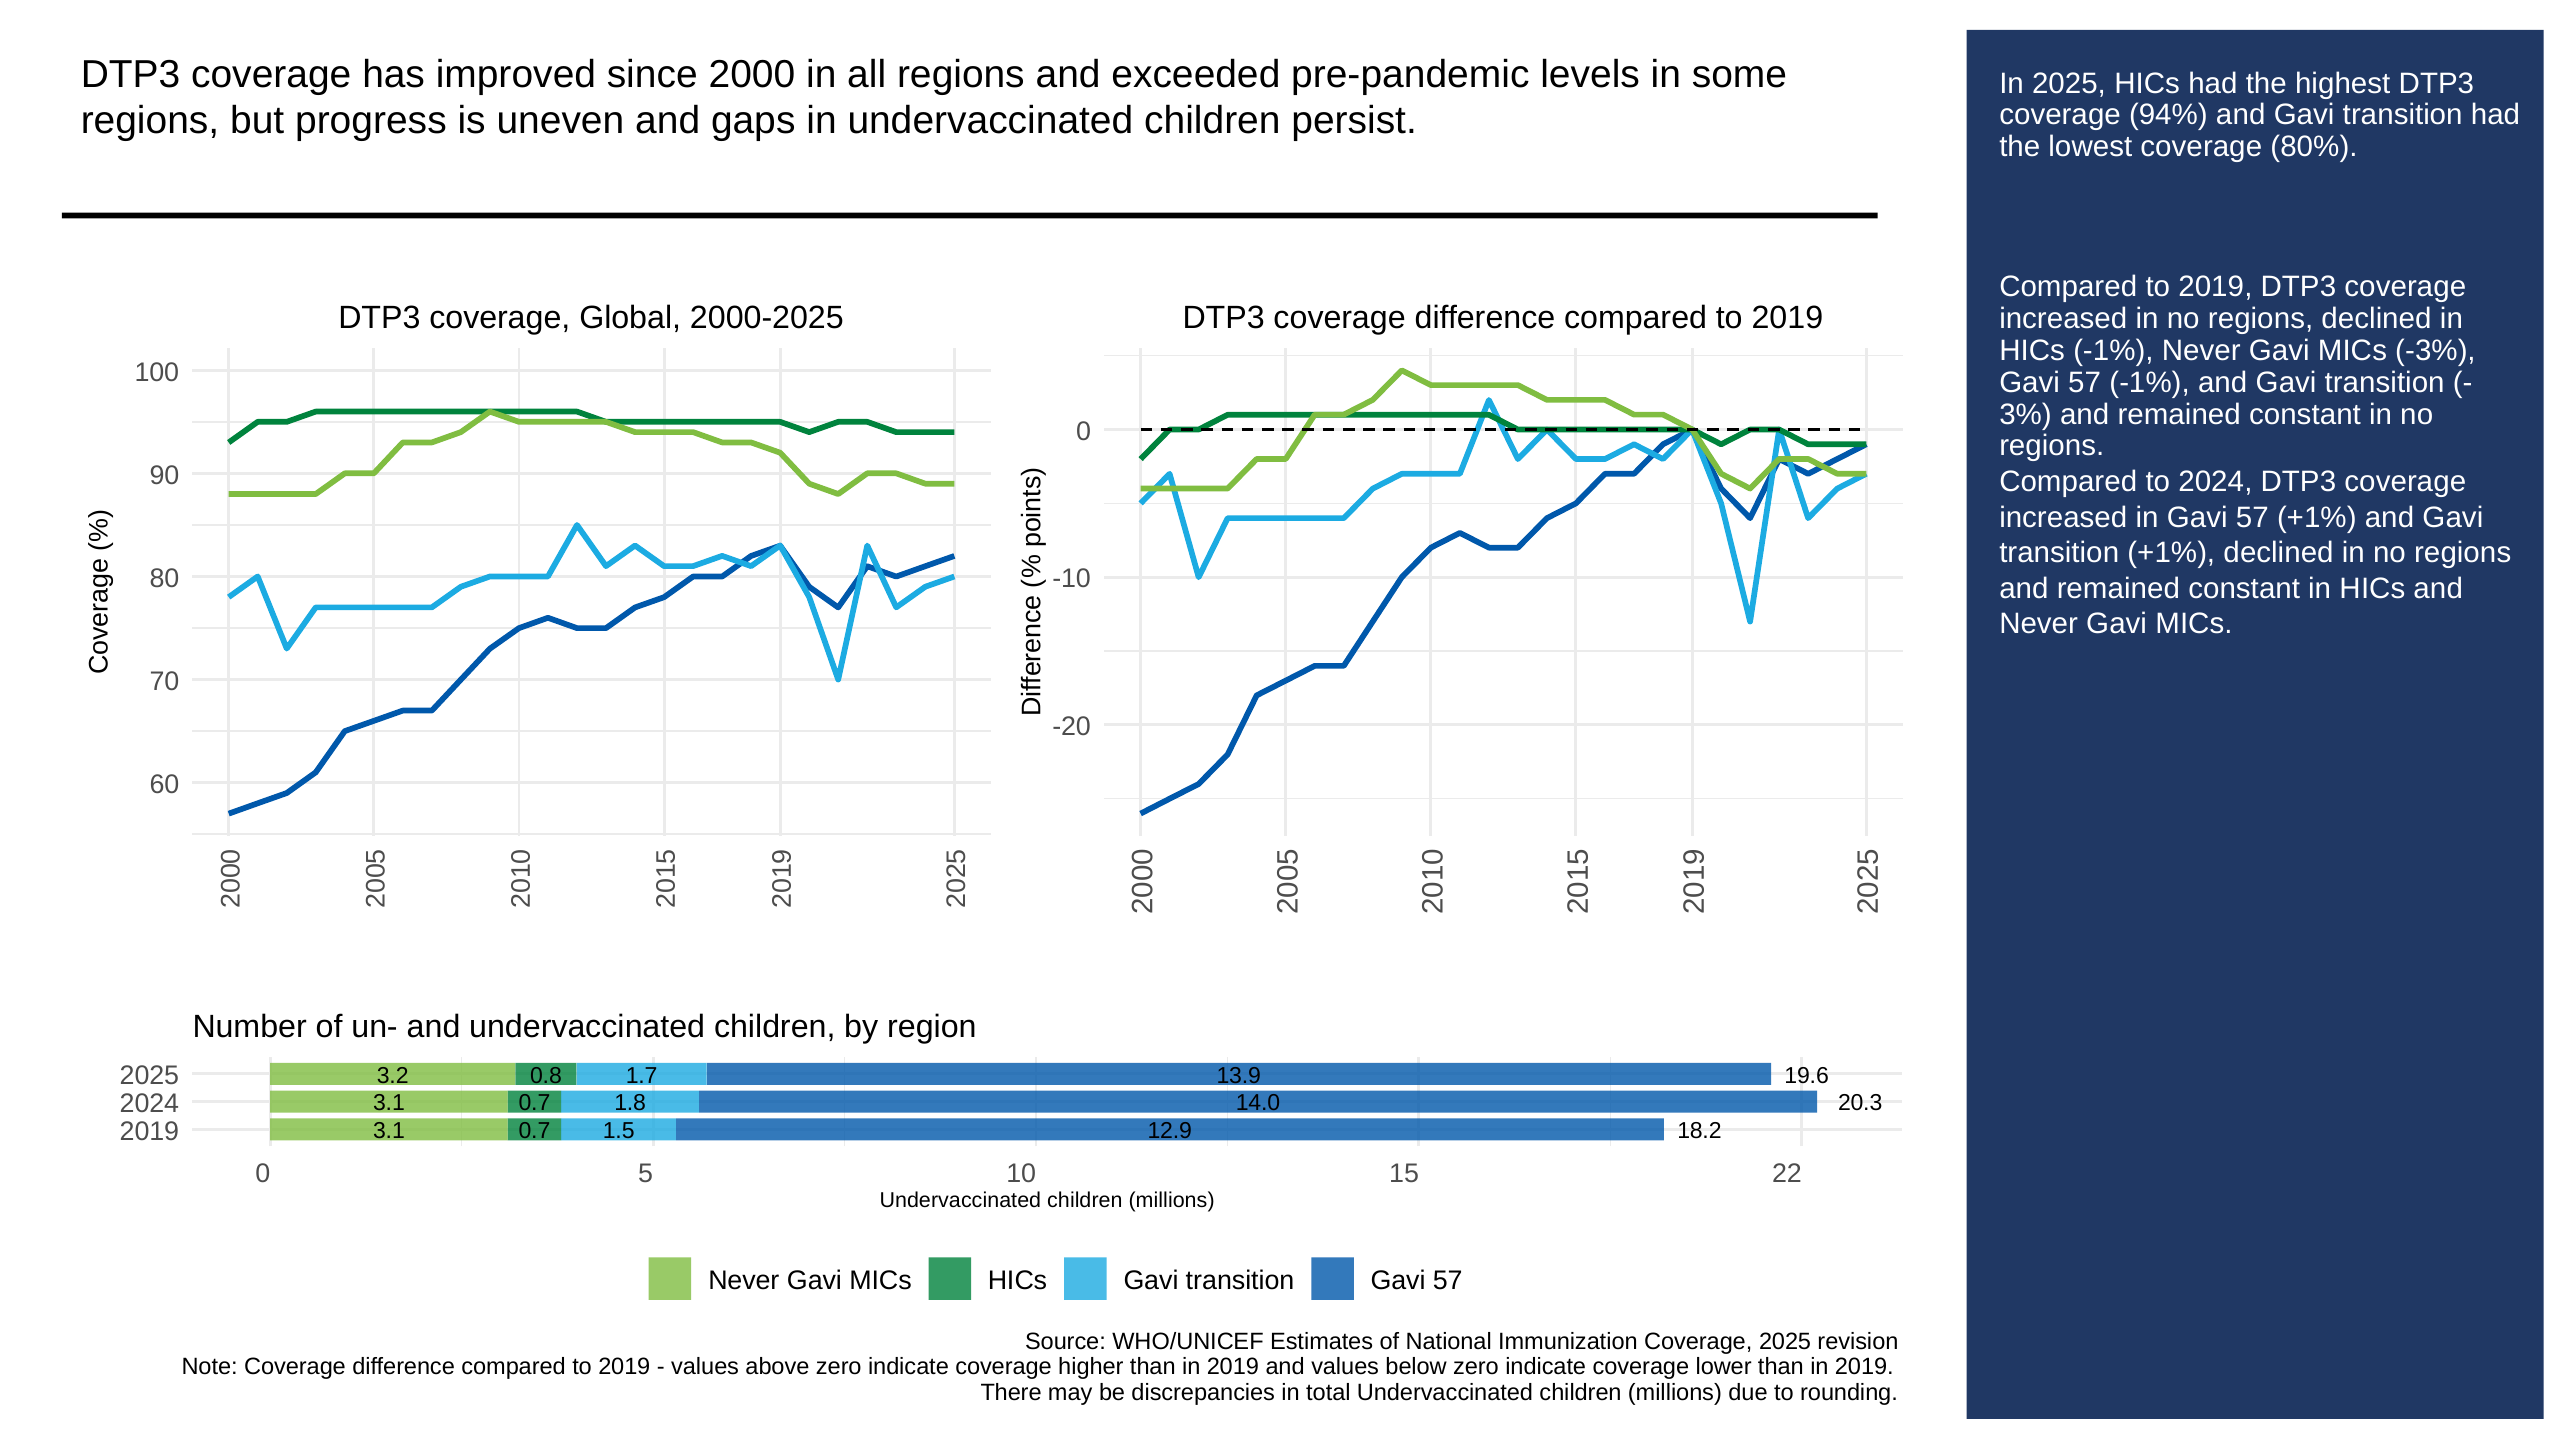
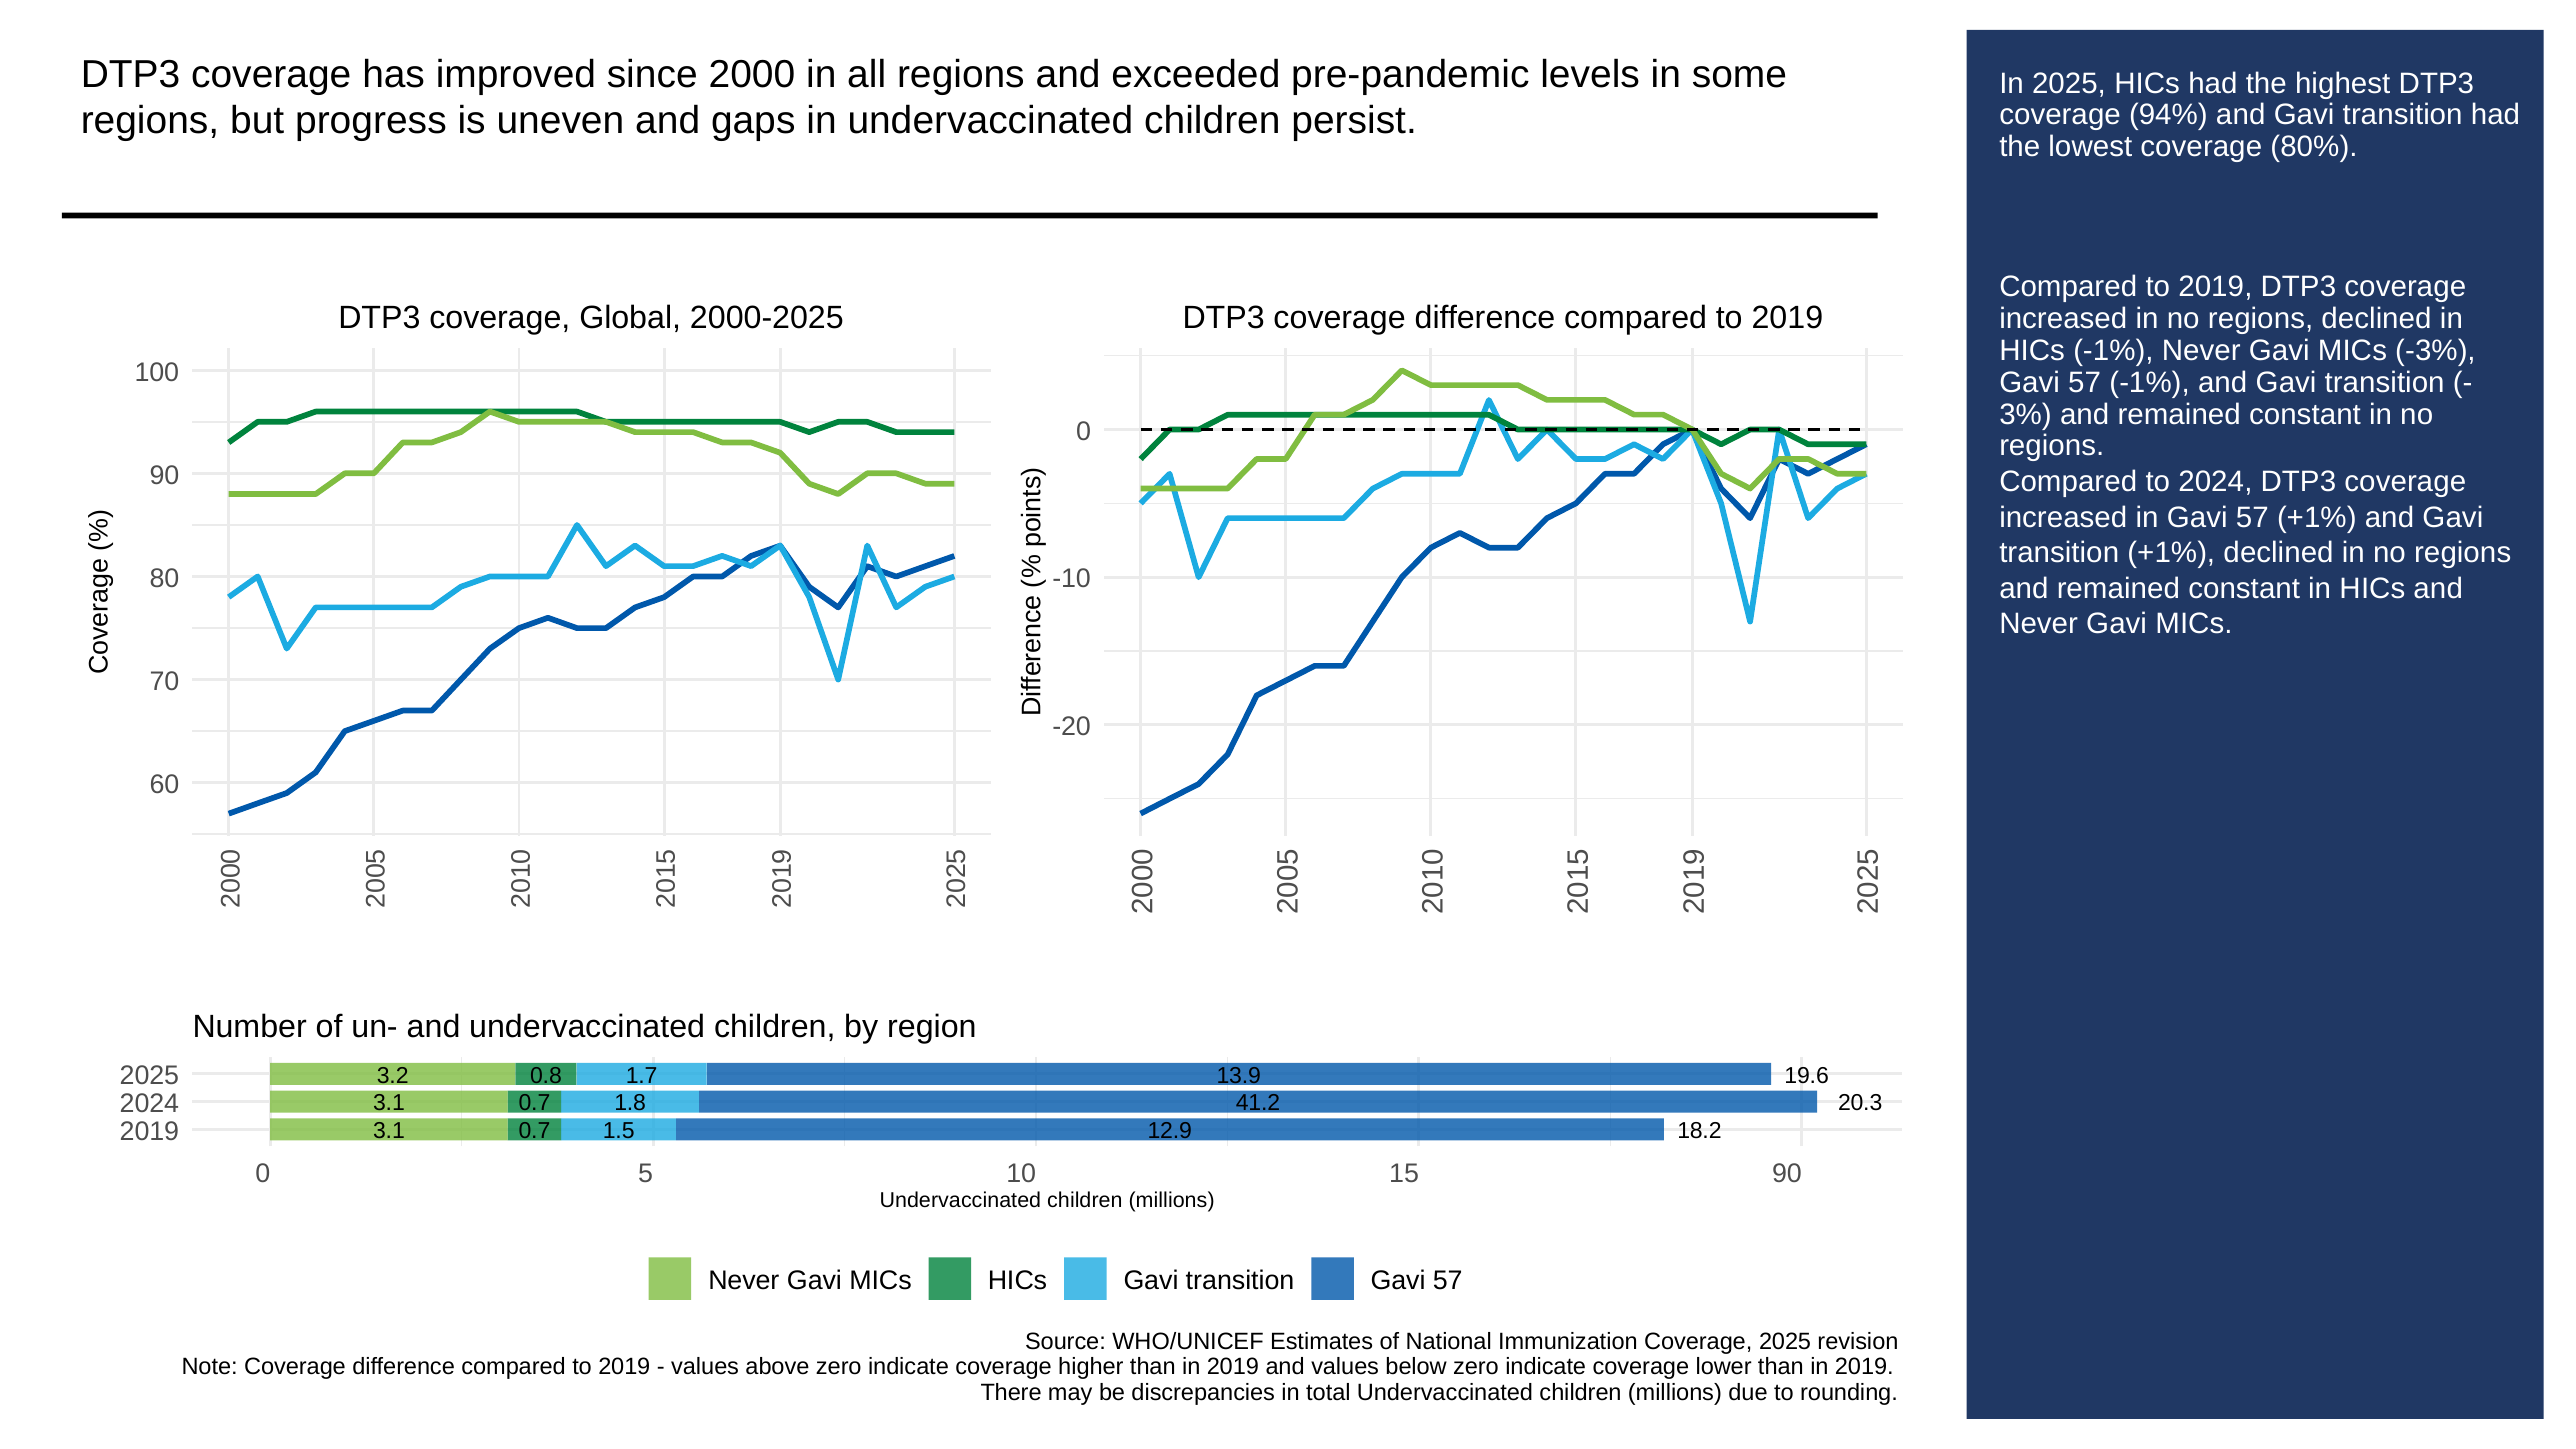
14.0: 14.0 -> 41.2
15 22: 22 -> 90
